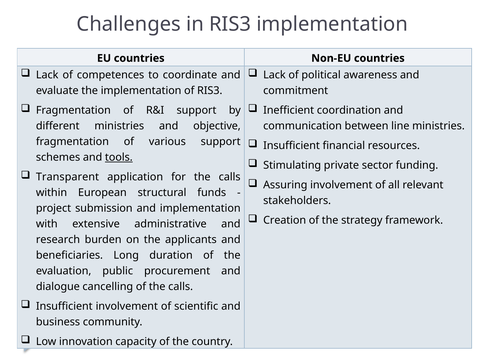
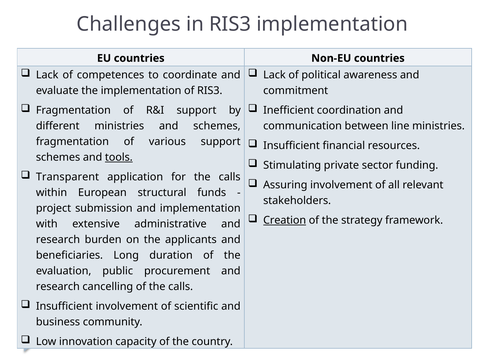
and objective: objective -> schemes
Creation underline: none -> present
dialogue at (58, 286): dialogue -> research
